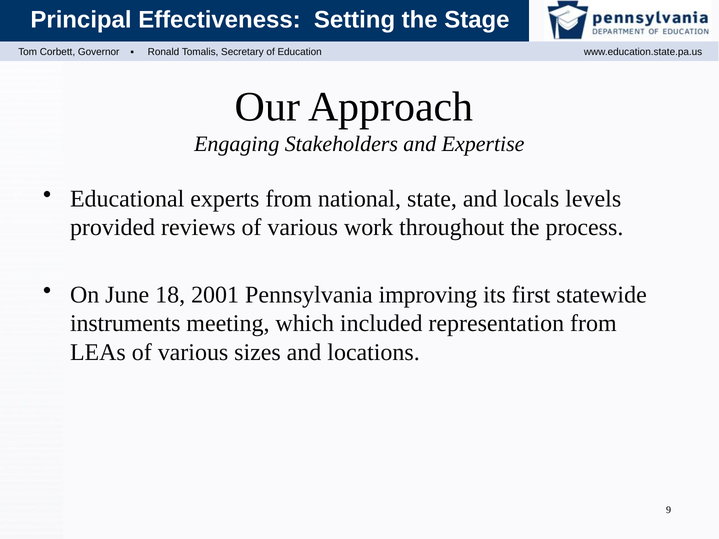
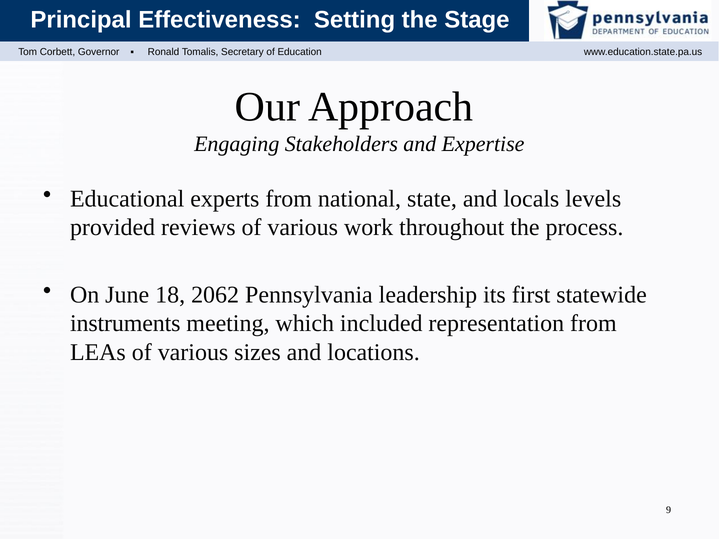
2001: 2001 -> 2062
improving: improving -> leadership
